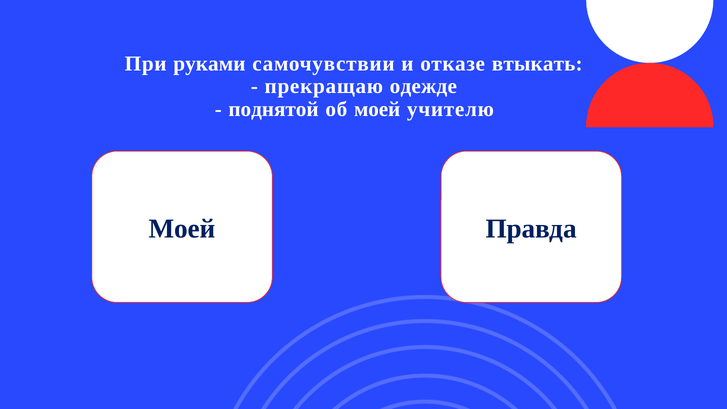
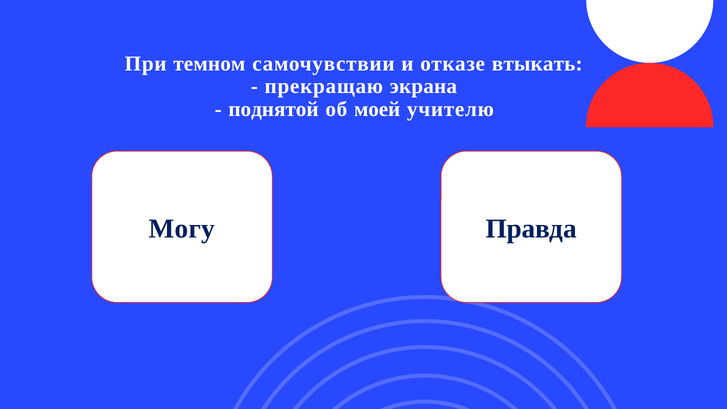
руками: руками -> темном
одежде: одежде -> экрана
Моей at (182, 229): Моей -> Могу
